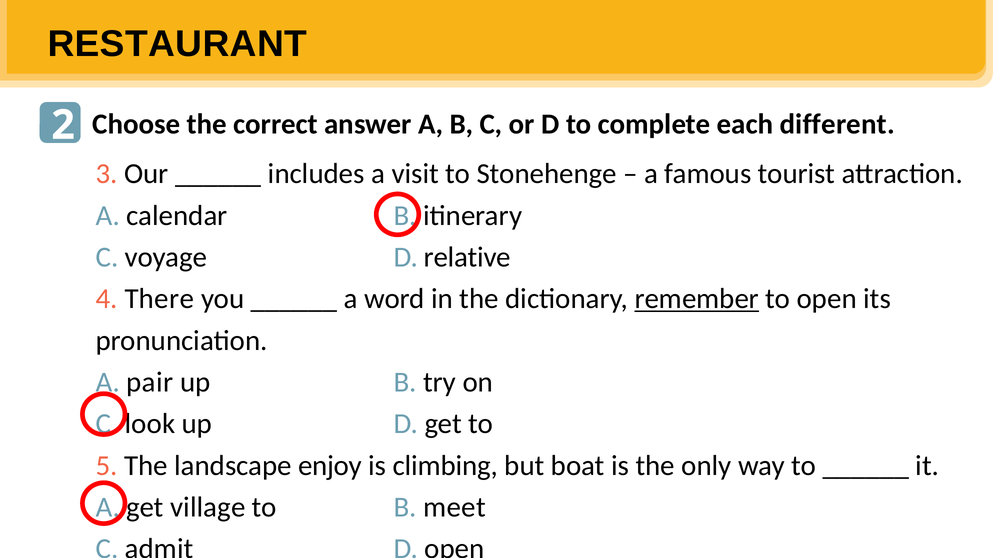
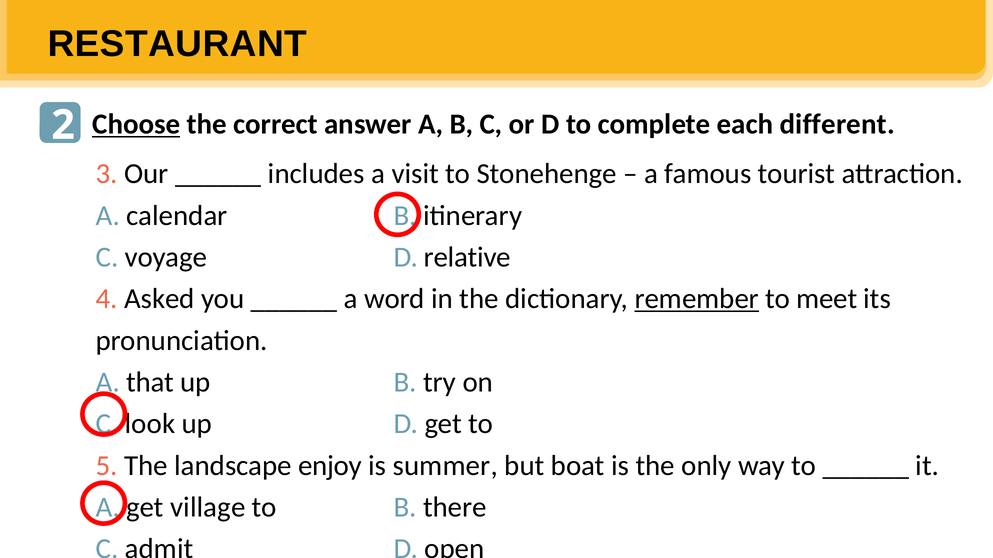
Choose underline: none -> present
There: There -> Asked
to open: open -> meet
pair: pair -> that
climbing: climbing -> summer
meet: meet -> there
